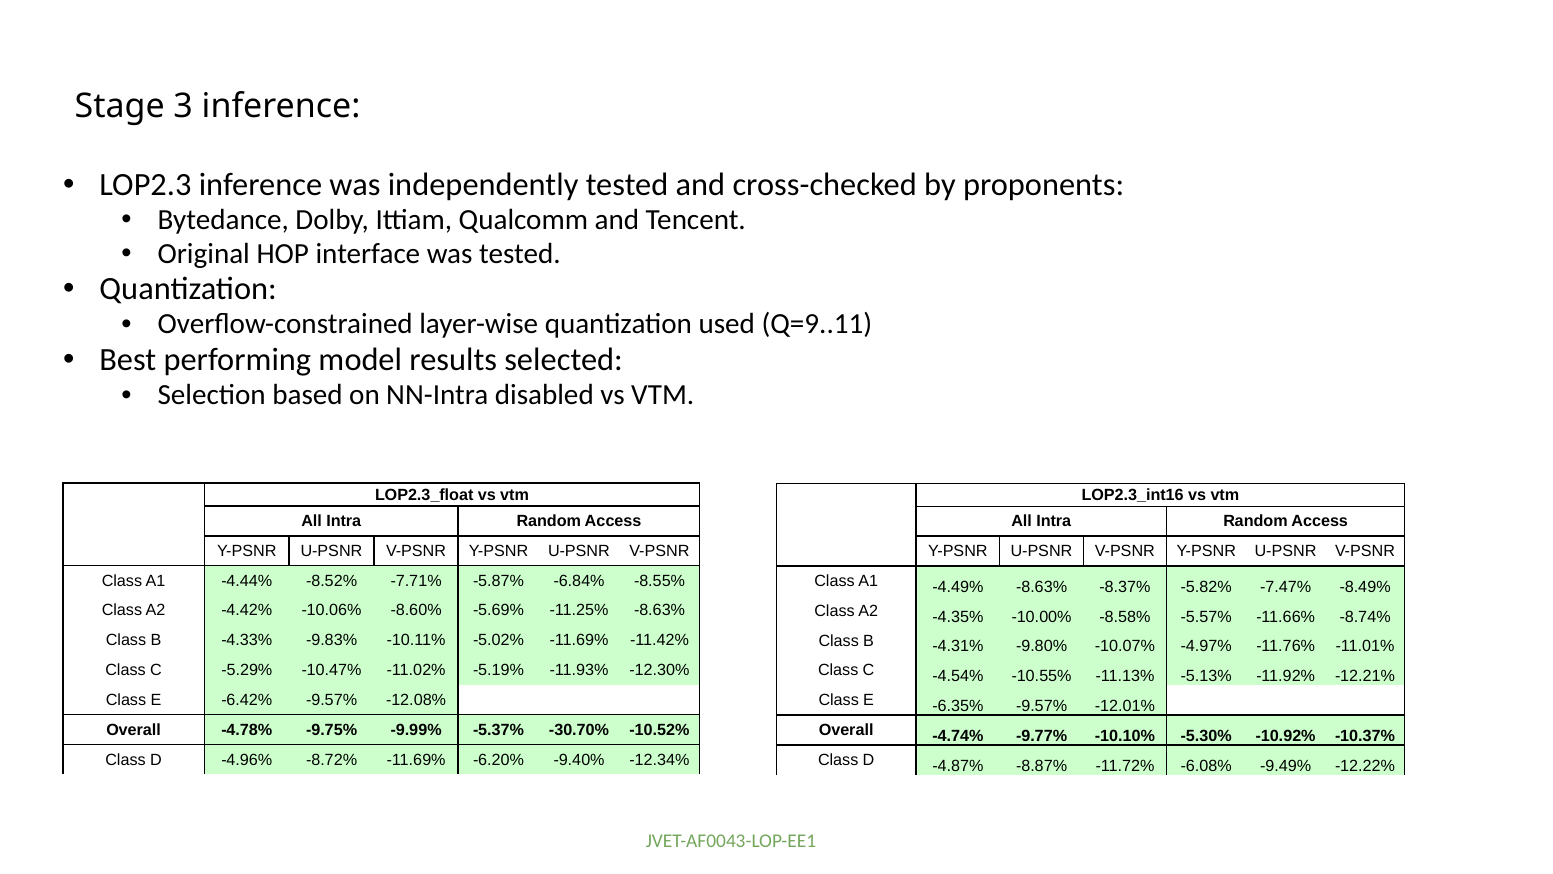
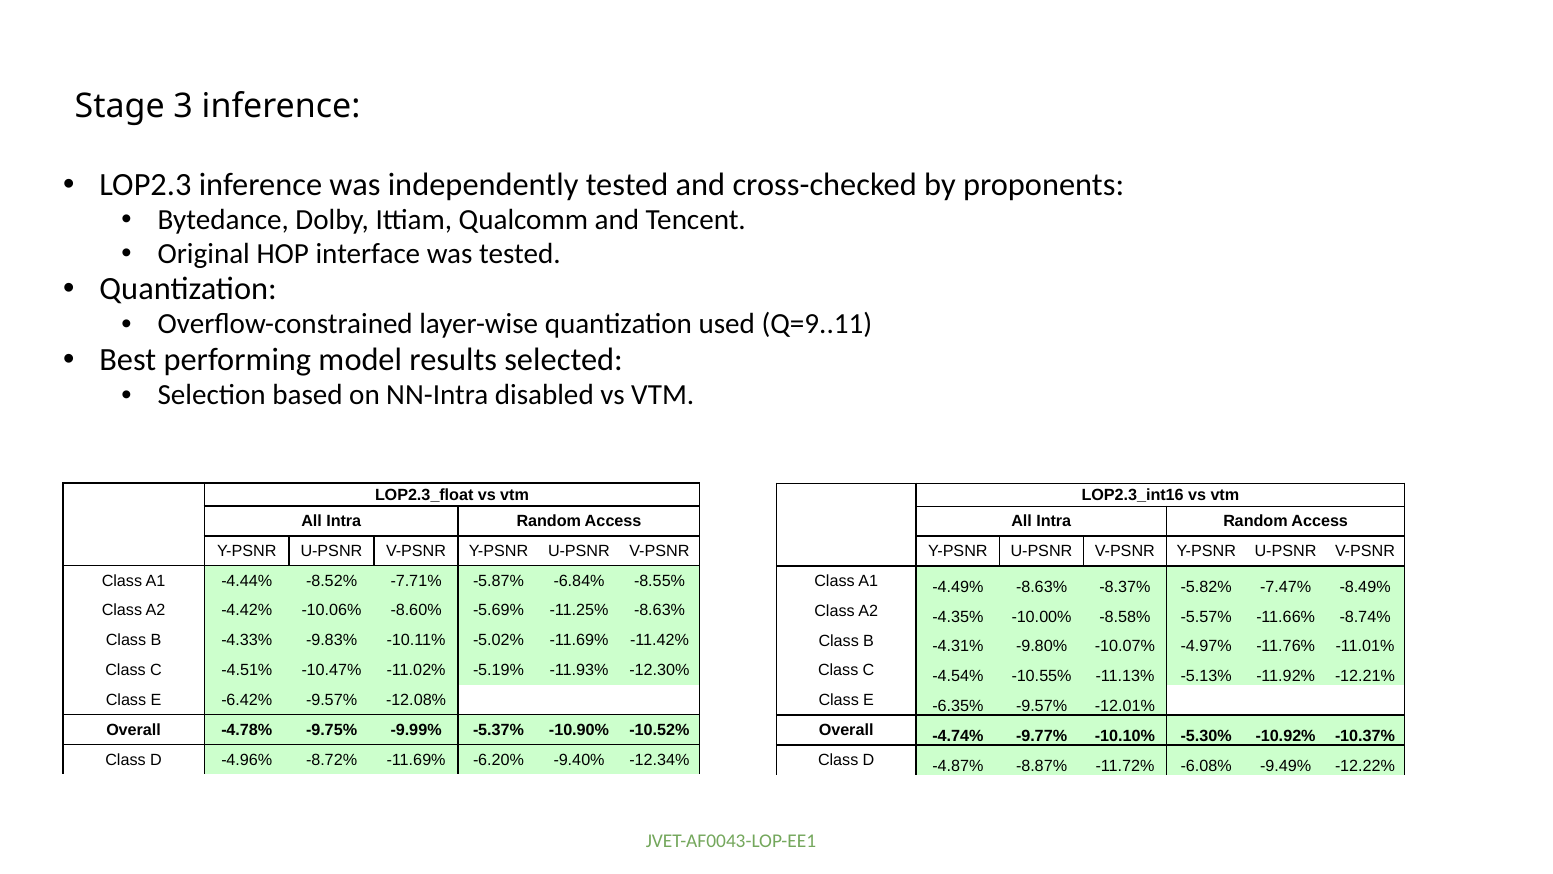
-5.29%: -5.29% -> -4.51%
-30.70%: -30.70% -> -10.90%
